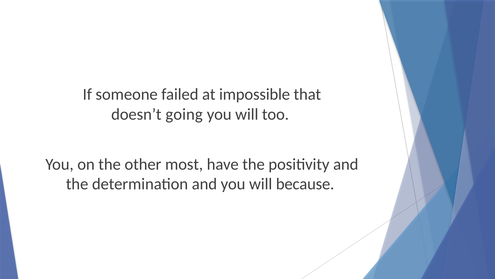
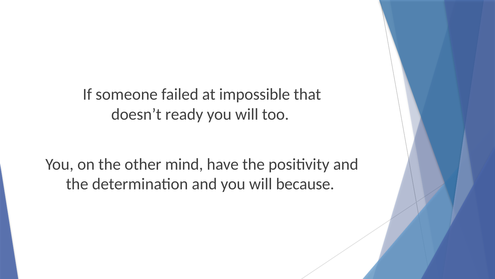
going: going -> ready
most: most -> mind
